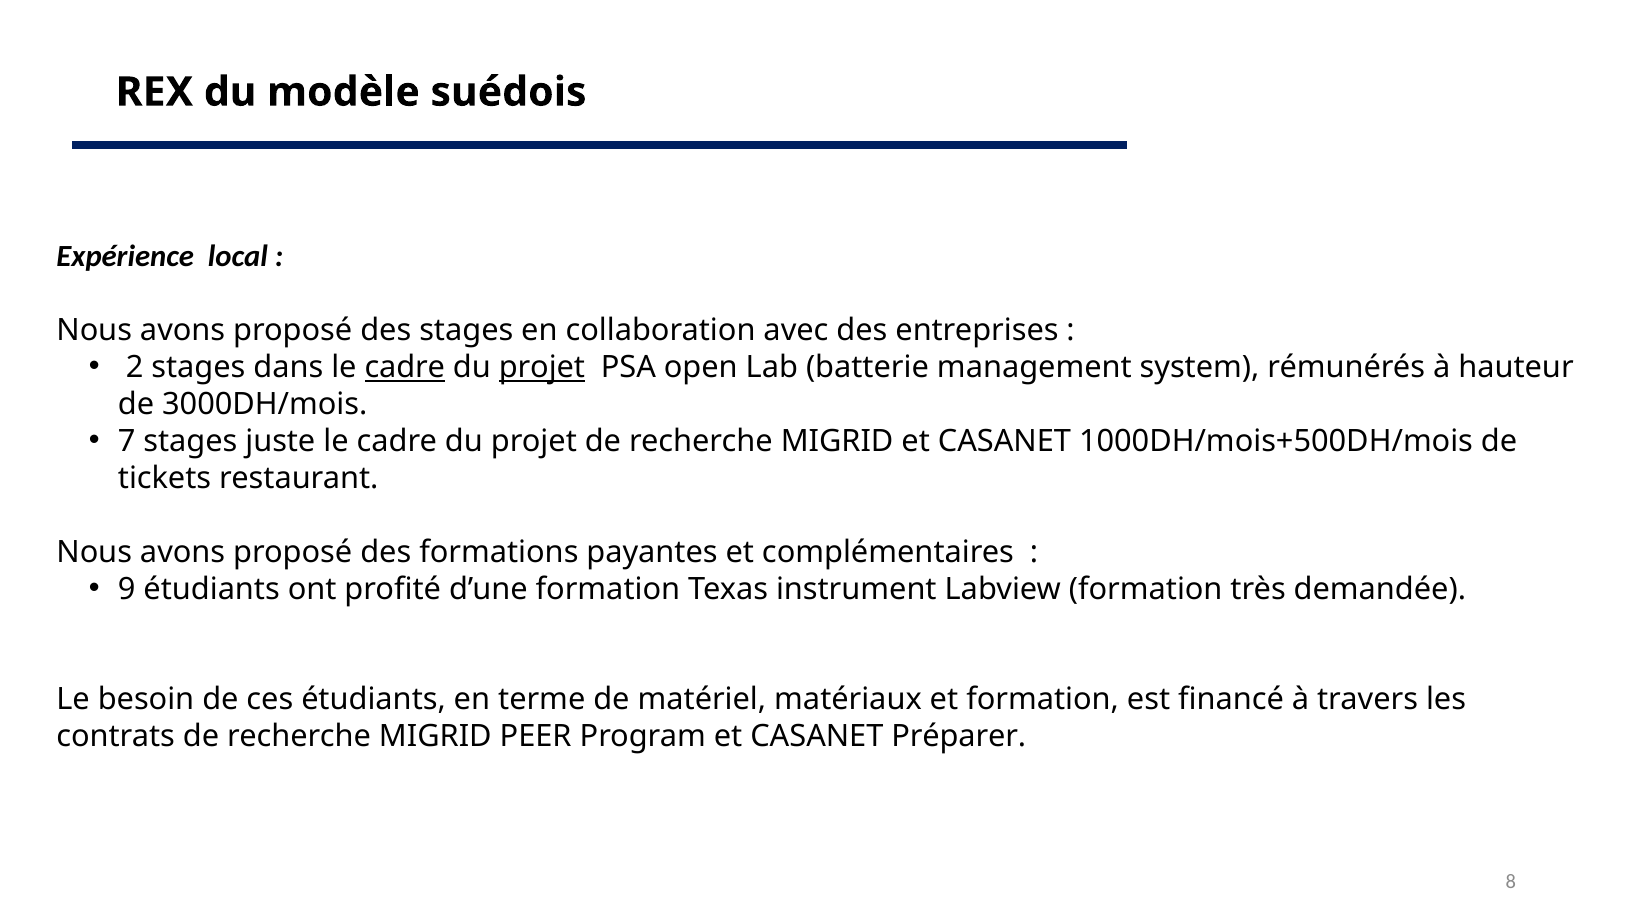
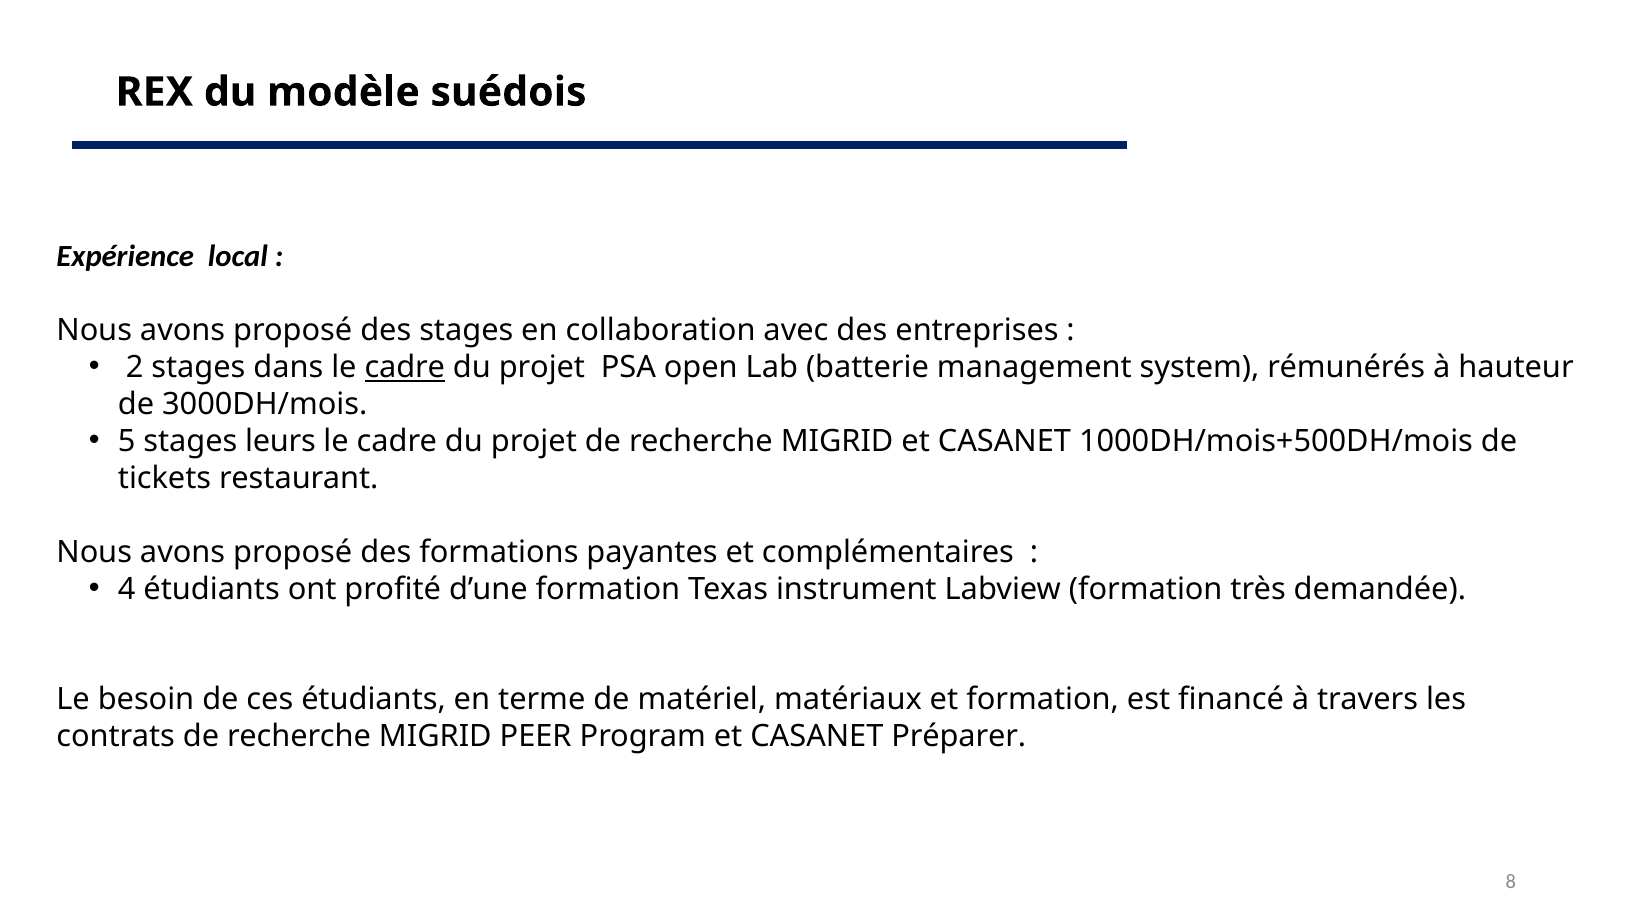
projet at (542, 367) underline: present -> none
7: 7 -> 5
juste: juste -> leurs
9: 9 -> 4
